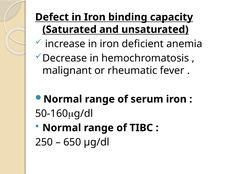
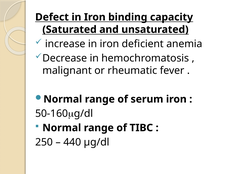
650: 650 -> 440
